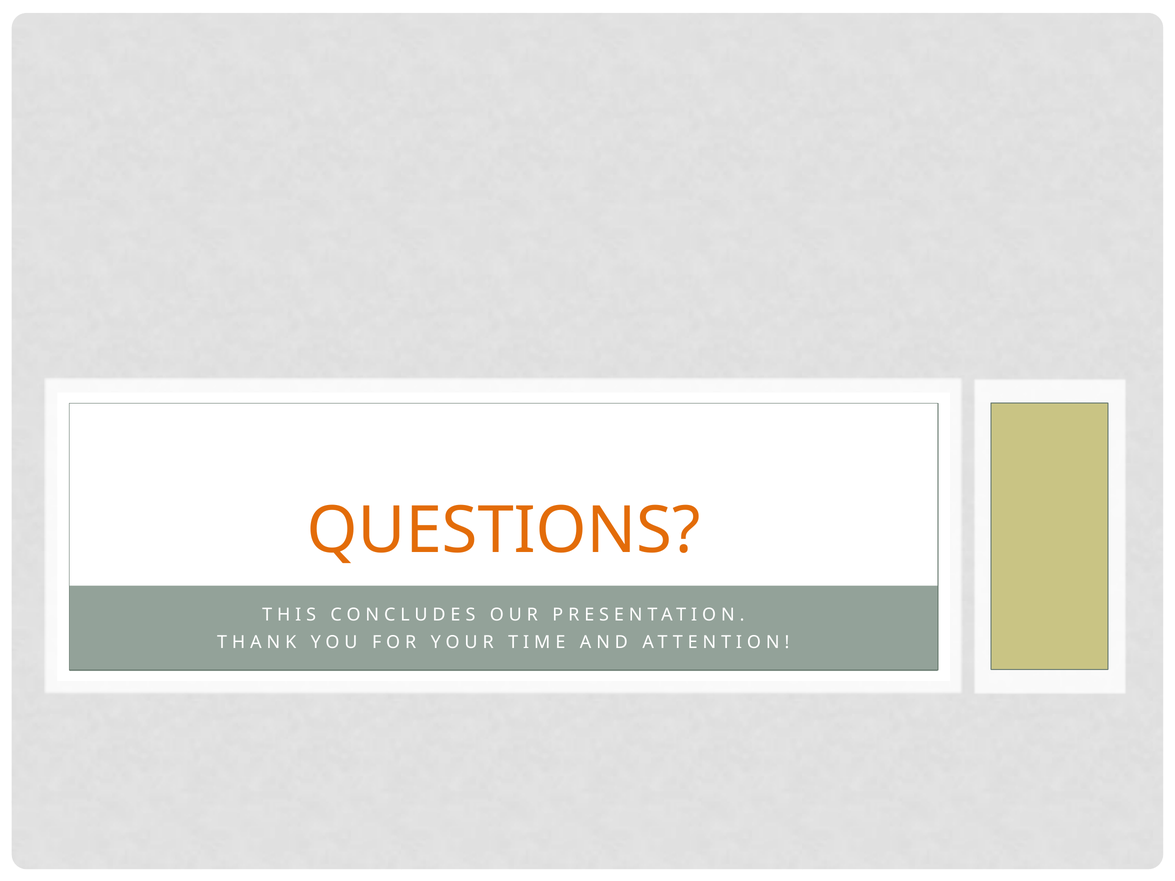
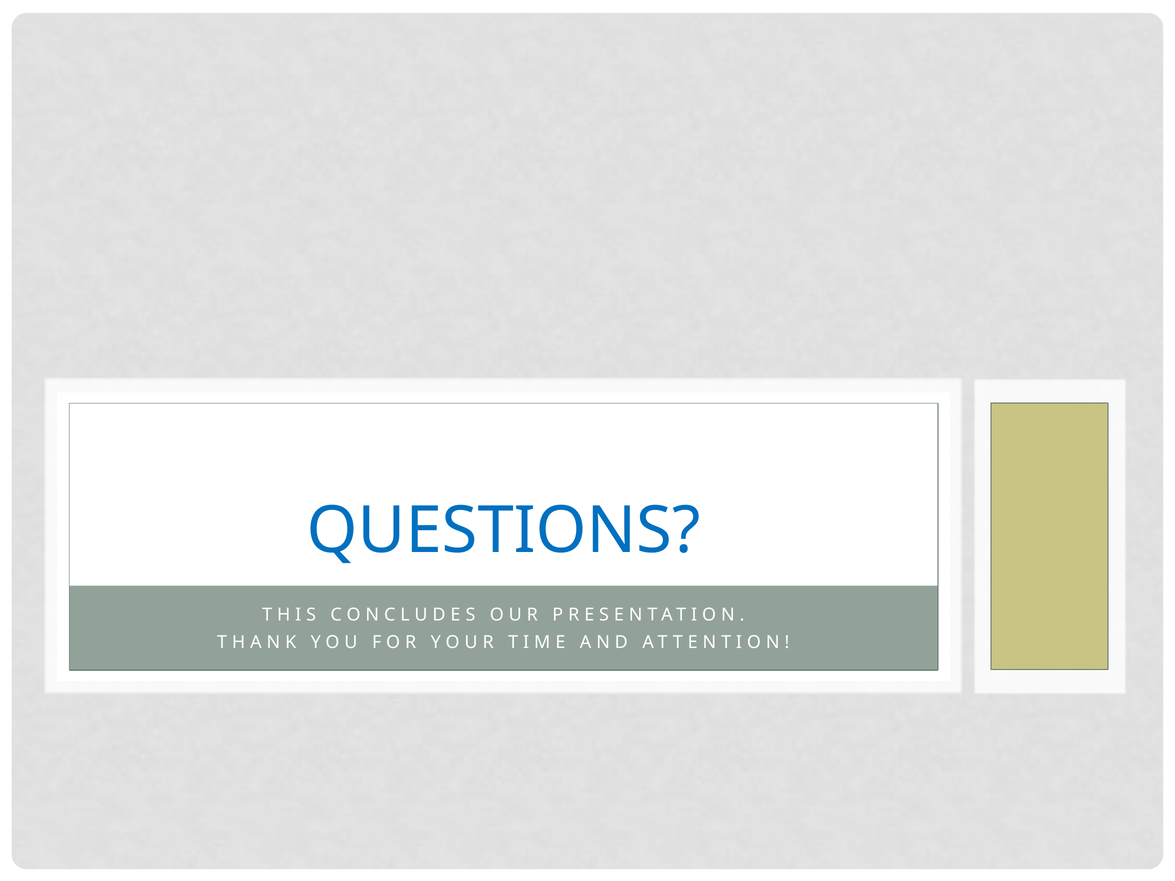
QUESTIONS colour: orange -> blue
